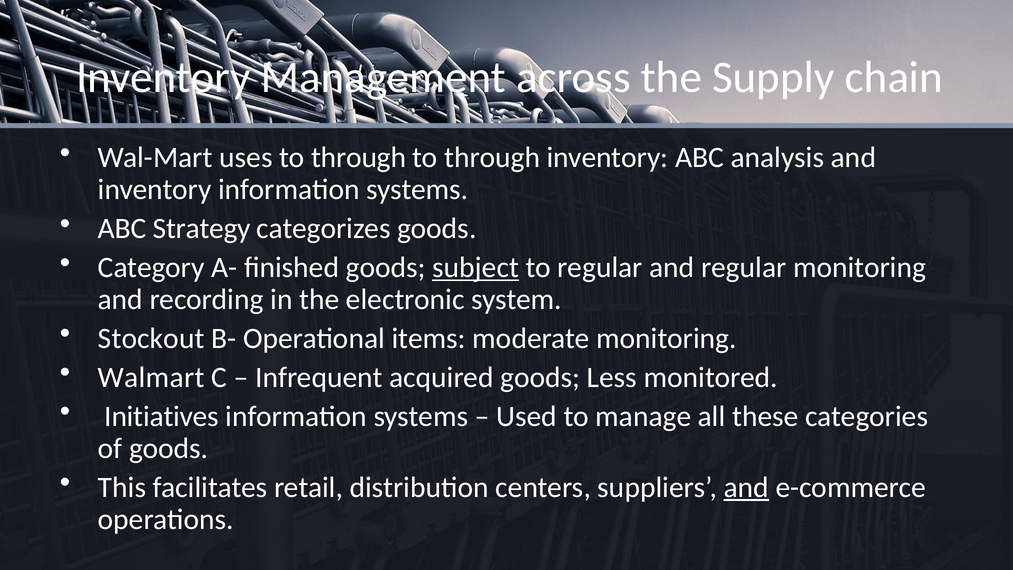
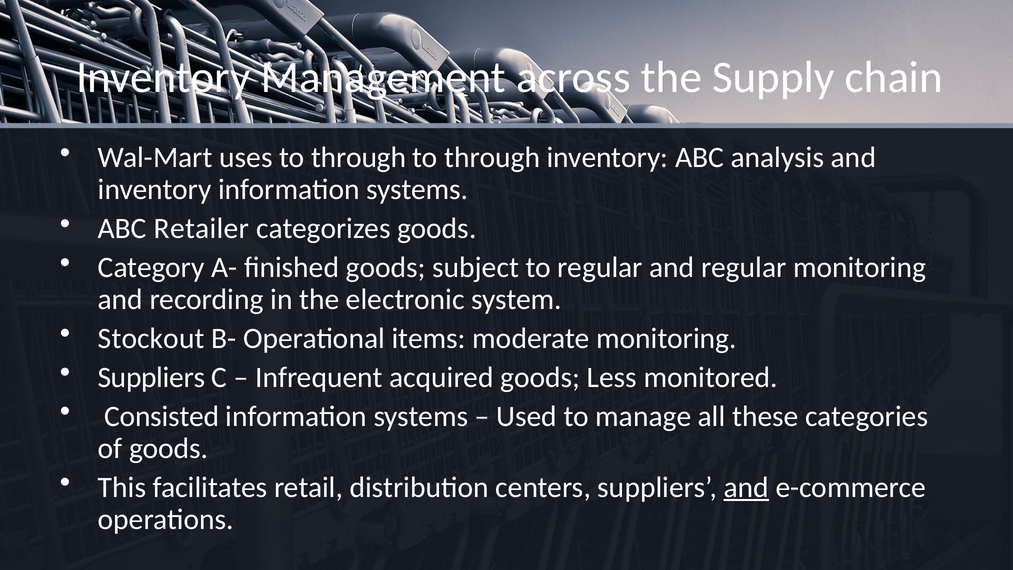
Strategy: Strategy -> Retailer
subject underline: present -> none
Walmart at (151, 377): Walmart -> Suppliers
Initiatives: Initiatives -> Consisted
